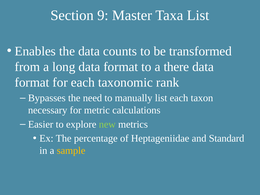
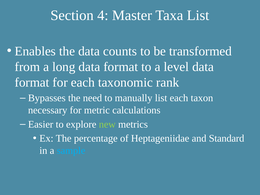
9: 9 -> 4
there: there -> level
sample colour: yellow -> light blue
